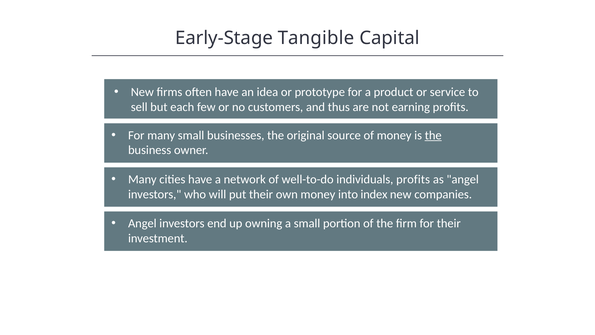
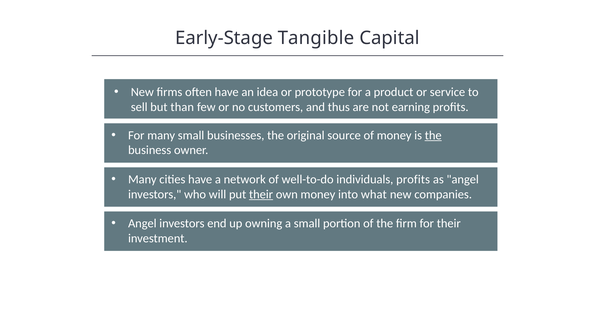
each: each -> than
their at (261, 194) underline: none -> present
index: index -> what
